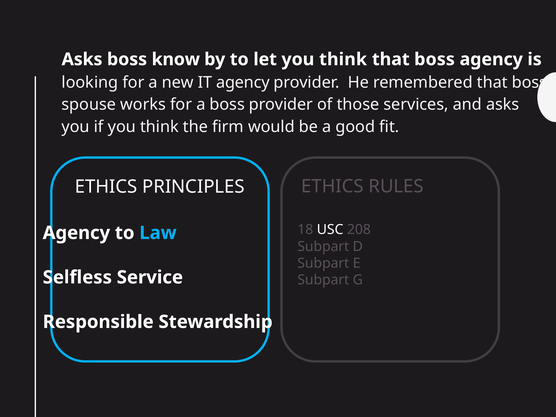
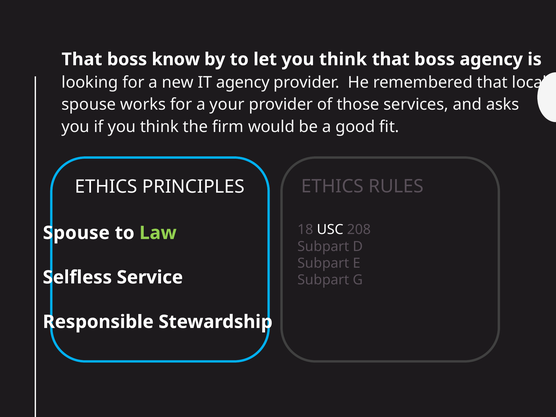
Asks at (82, 59): Asks -> That
remembered that boss: boss -> local
a boss: boss -> your
Agency at (76, 233): Agency -> Spouse
Law colour: light blue -> light green
